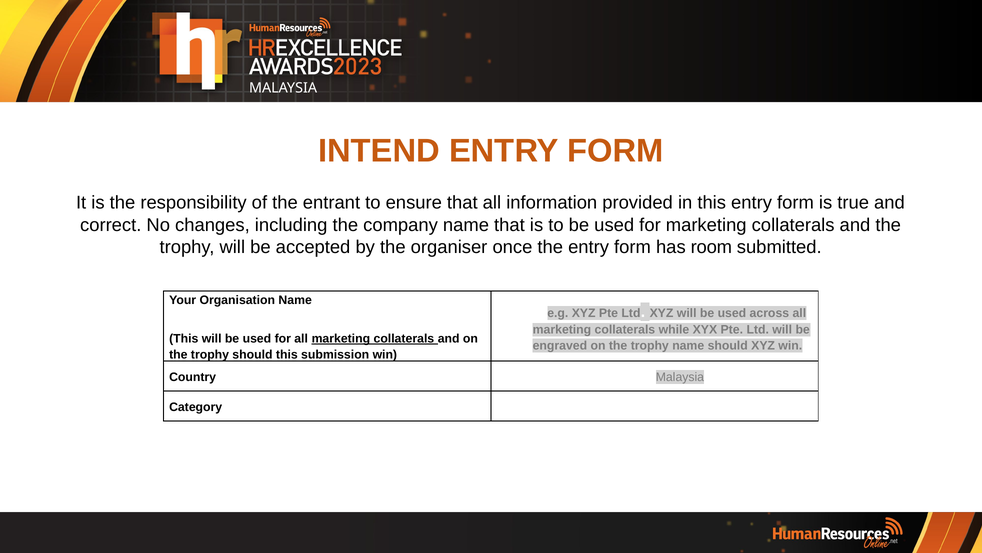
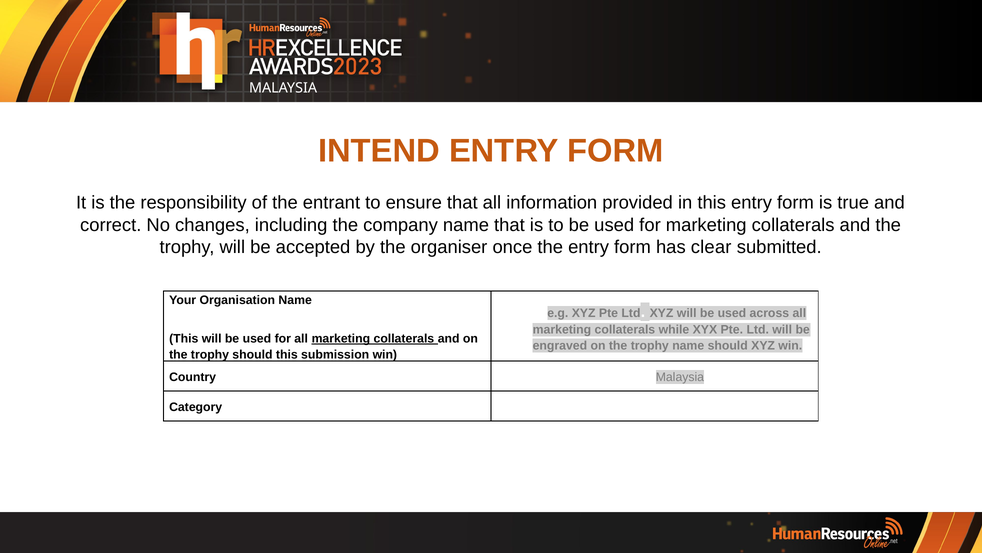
room: room -> clear
